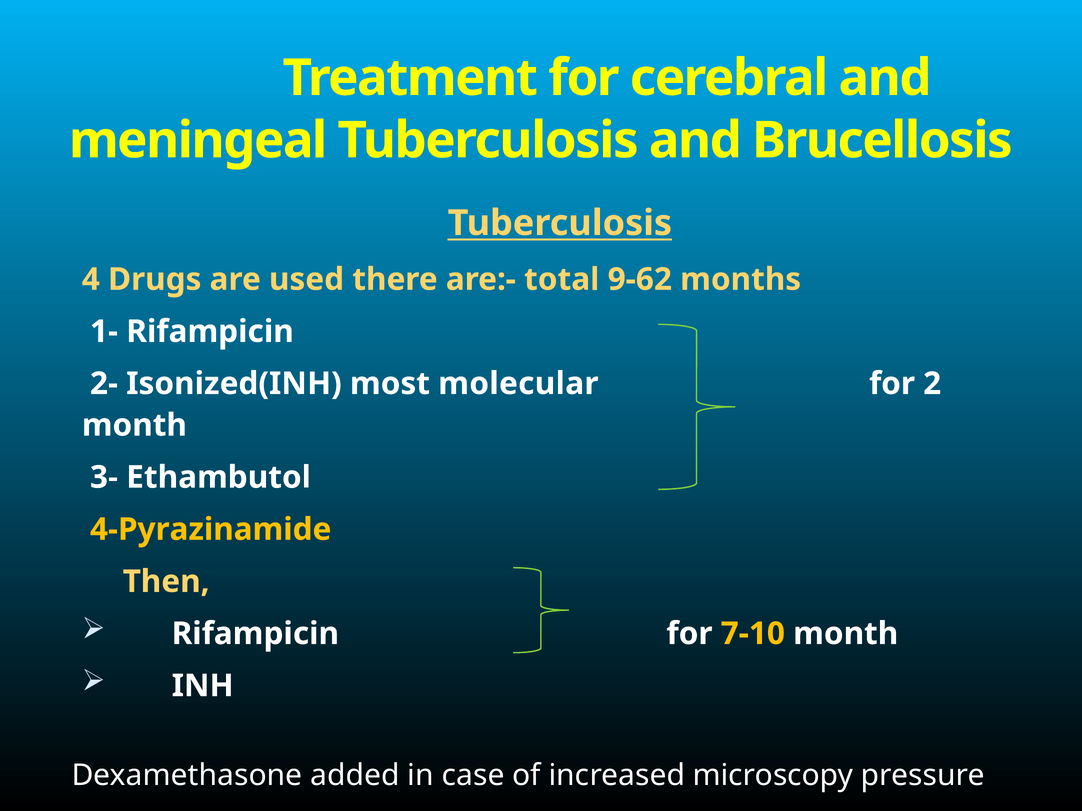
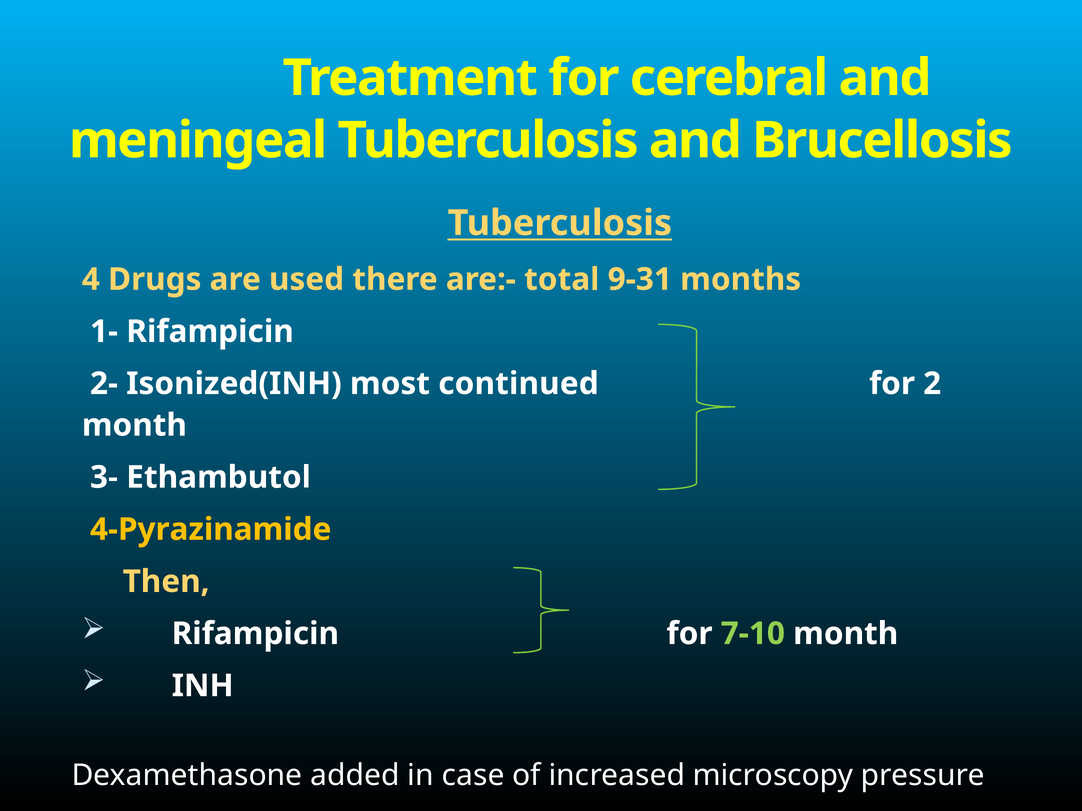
9-62: 9-62 -> 9-31
molecular: molecular -> continued
7-10 colour: yellow -> light green
